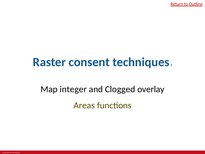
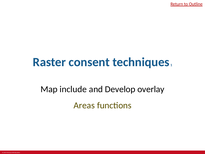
integer: integer -> include
Clogged: Clogged -> Develop
